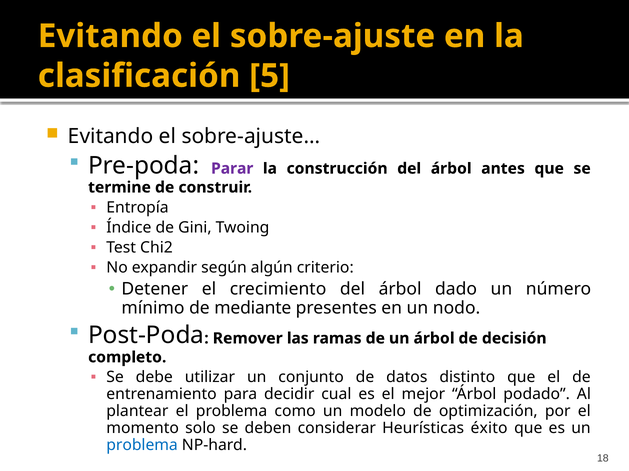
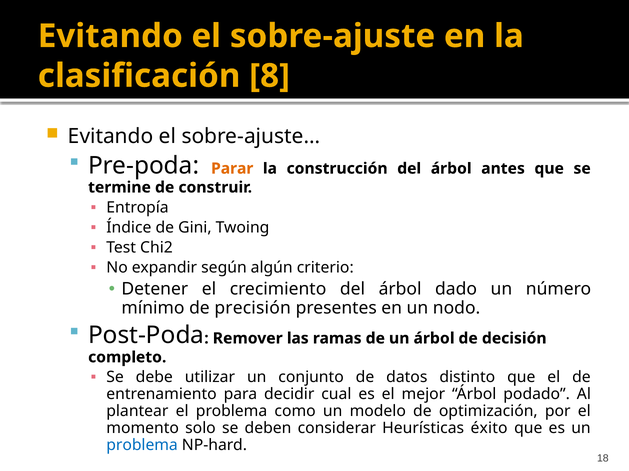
5: 5 -> 8
Parar colour: purple -> orange
mediante: mediante -> precisión
